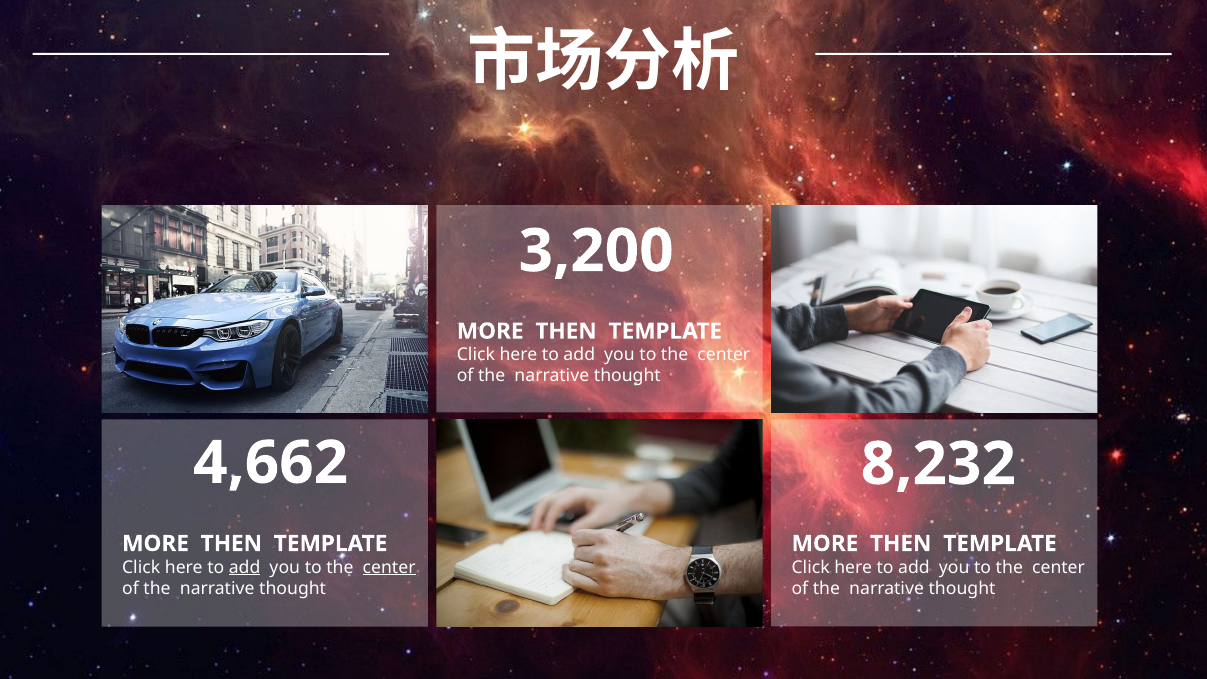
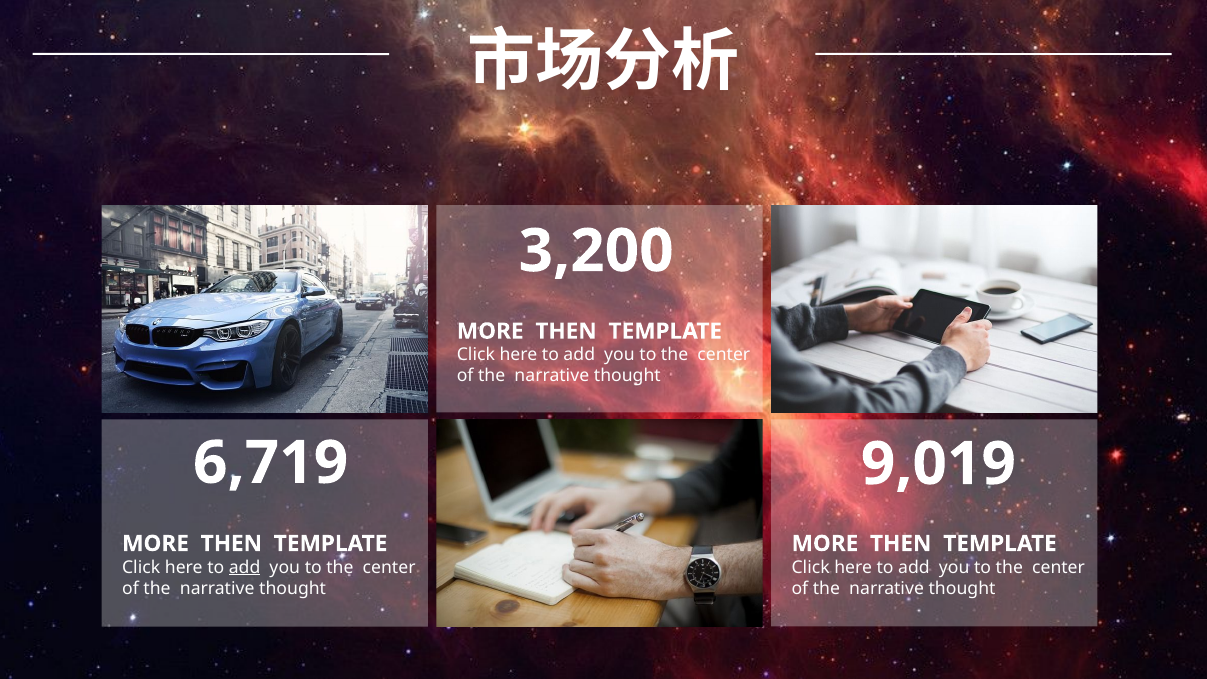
4,662: 4,662 -> 6,719
8,232: 8,232 -> 9,019
center at (389, 567) underline: present -> none
